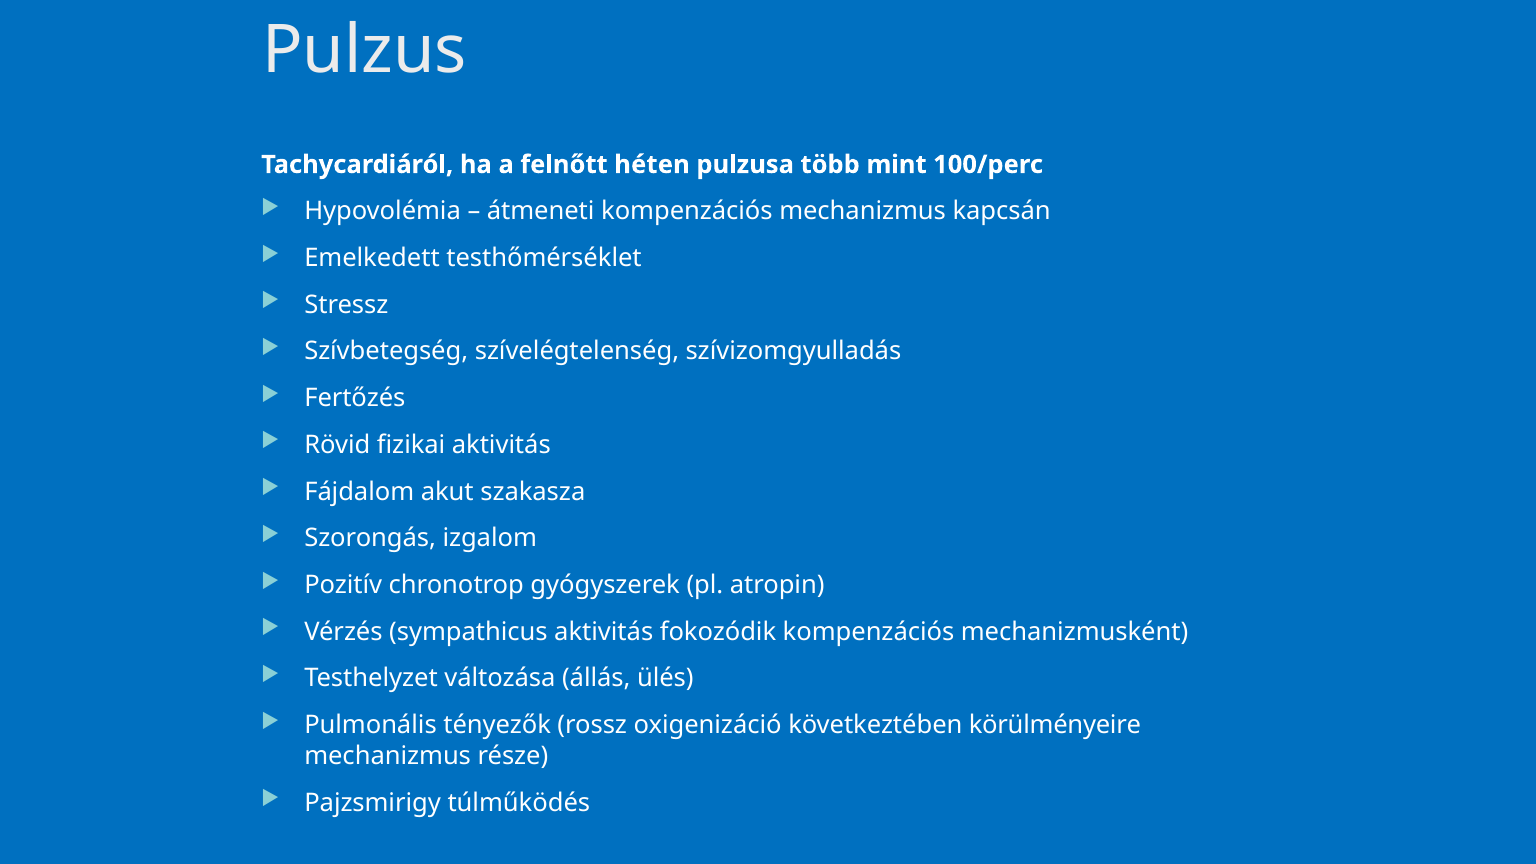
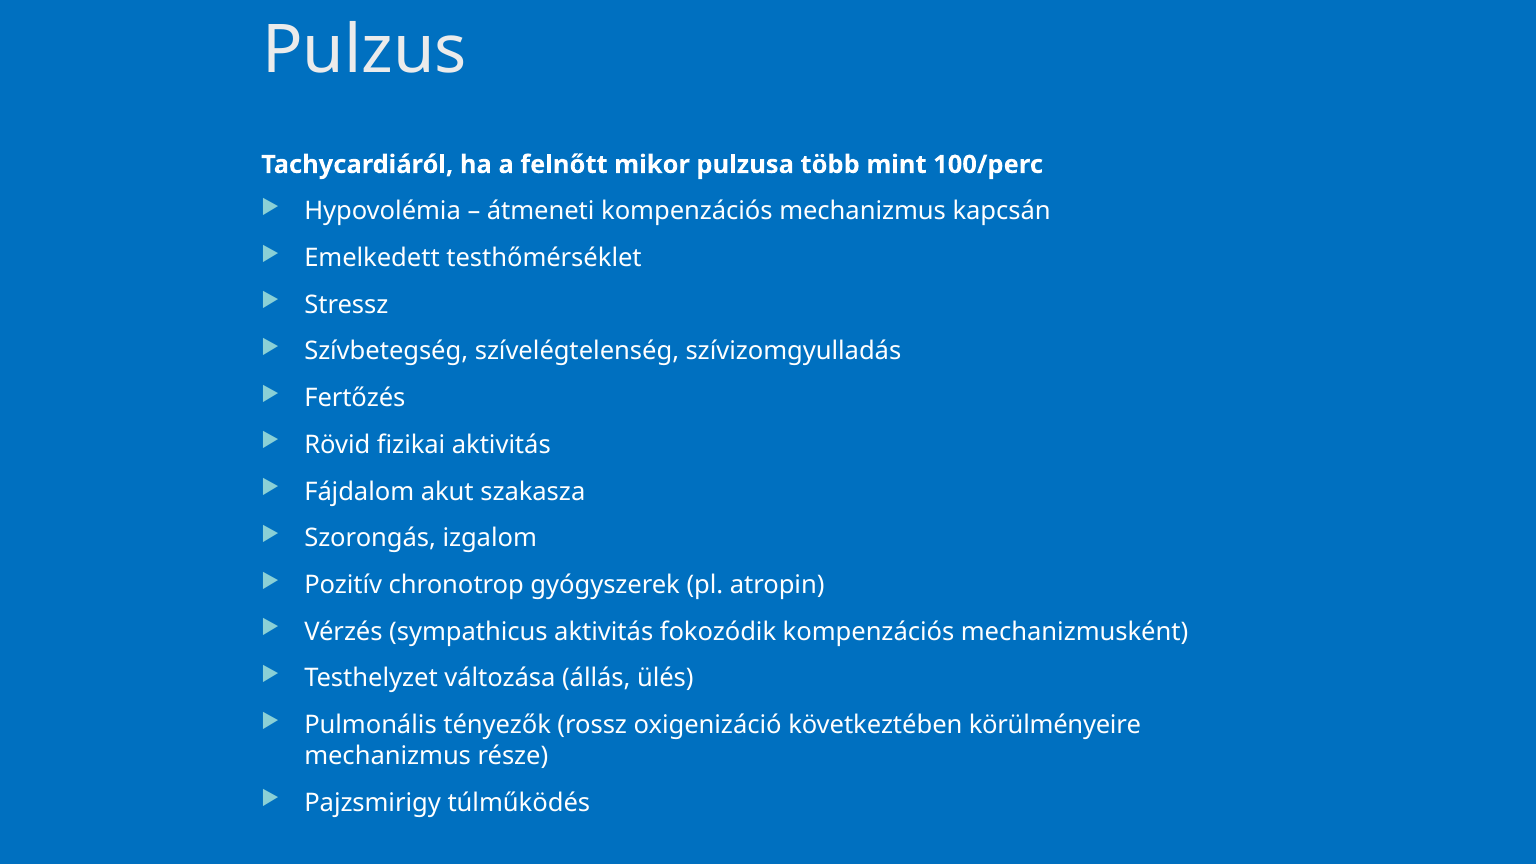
héten: héten -> mikor
